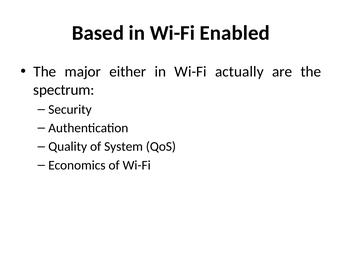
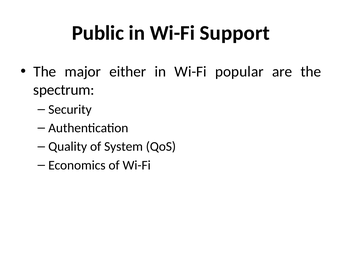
Based: Based -> Public
Enabled: Enabled -> Support
actually: actually -> popular
